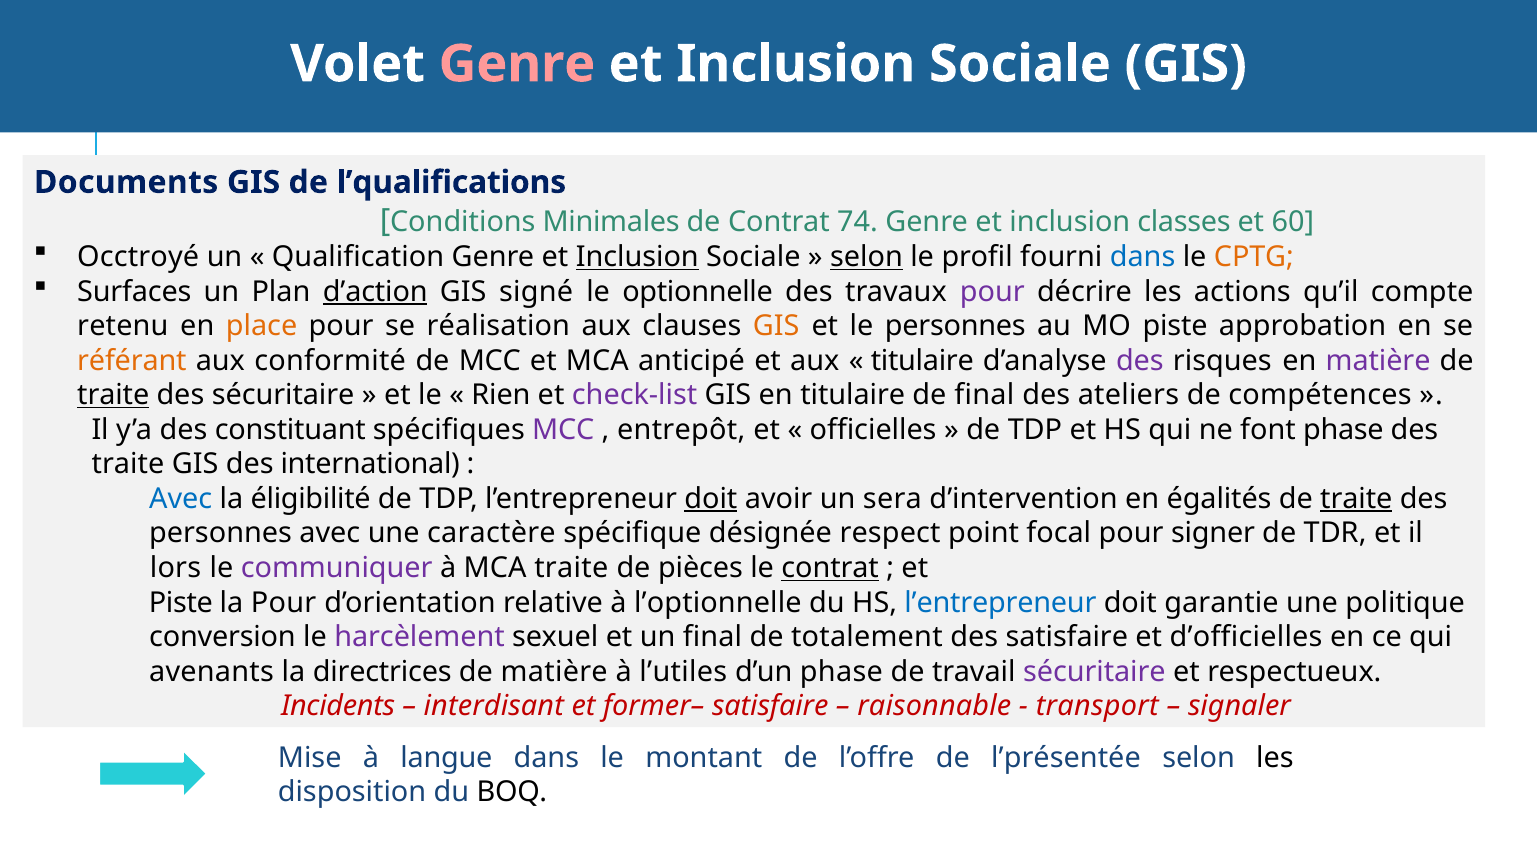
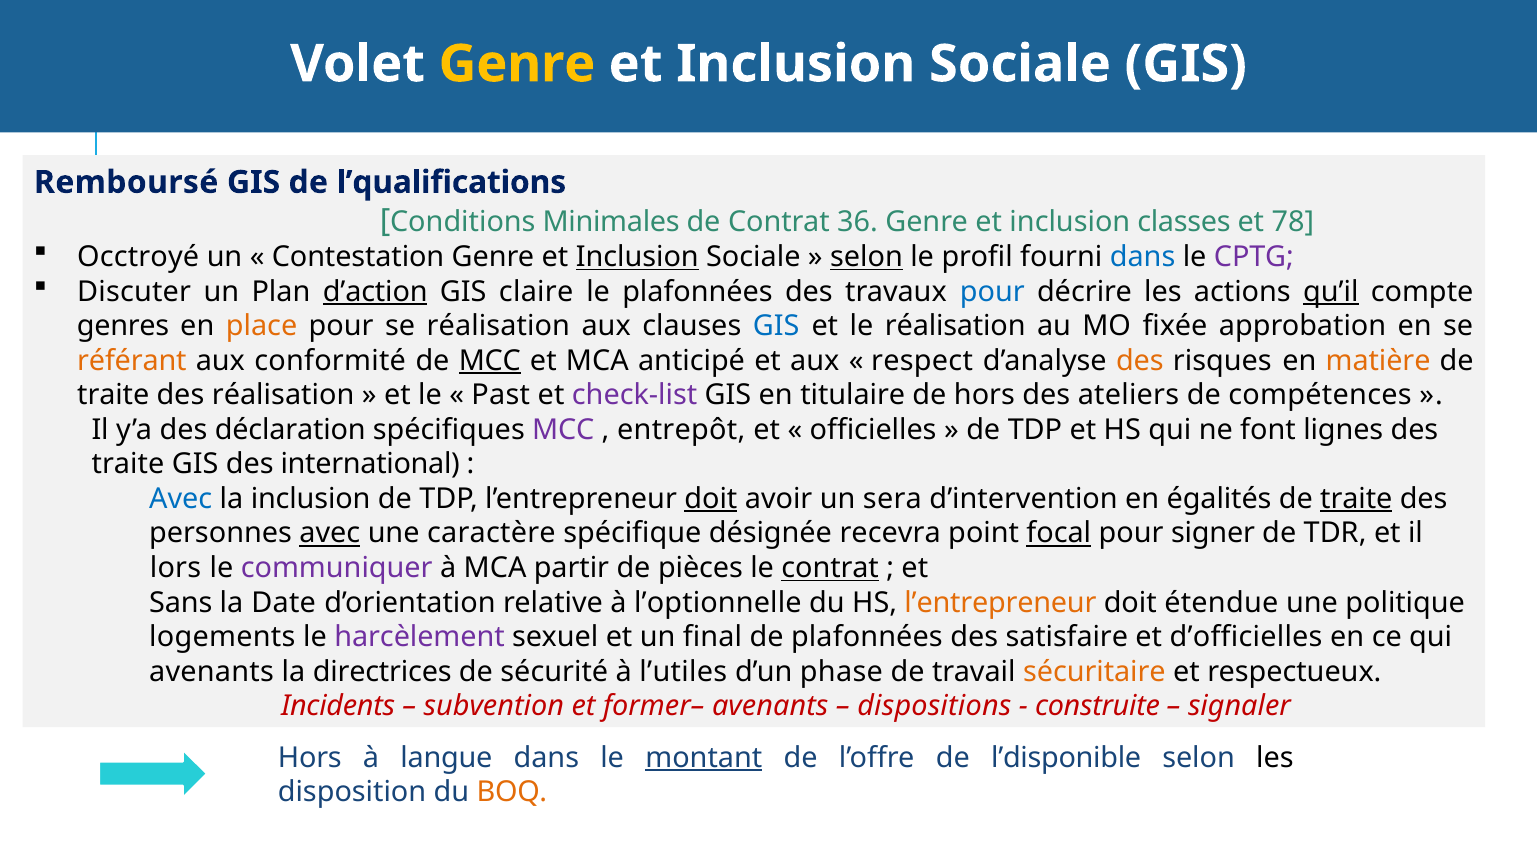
Genre at (517, 64) colour: pink -> yellow
Documents: Documents -> Remboursé
74: 74 -> 36
60: 60 -> 78
Qualification: Qualification -> Contestation
CPTG colour: orange -> purple
Surfaces: Surfaces -> Discuter
signé: signé -> claire
le optionnelle: optionnelle -> plafonnées
pour at (992, 292) colour: purple -> blue
qu’il underline: none -> present
retenu: retenu -> genres
GIS at (776, 326) colour: orange -> blue
le personnes: personnes -> réalisation
MO piste: piste -> fixée
MCC at (490, 361) underline: none -> present
titulaire at (922, 361): titulaire -> respect
des at (1140, 361) colour: purple -> orange
matière at (1378, 361) colour: purple -> orange
traite at (113, 395) underline: present -> none
des sécuritaire: sécuritaire -> réalisation
Rien: Rien -> Past
de final: final -> hors
constituant: constituant -> déclaration
font phase: phase -> lignes
la éligibilité: éligibilité -> inclusion
avec at (330, 534) underline: none -> present
respect: respect -> recevra
focal underline: none -> present
MCA traite: traite -> partir
Piste at (181, 603): Piste -> Sans
la Pour: Pour -> Date
l’entrepreneur at (1000, 603) colour: blue -> orange
garantie: garantie -> étendue
conversion: conversion -> logements
de totalement: totalement -> plafonnées
de matière: matière -> sécurité
sécuritaire at (1094, 672) colour: purple -> orange
interdisant: interdisant -> subvention
former– satisfaire: satisfaire -> avenants
raisonnable: raisonnable -> dispositions
transport: transport -> construite
Mise at (310, 758): Mise -> Hors
montant underline: none -> present
l’présentée: l’présentée -> l’disponible
BOQ colour: black -> orange
